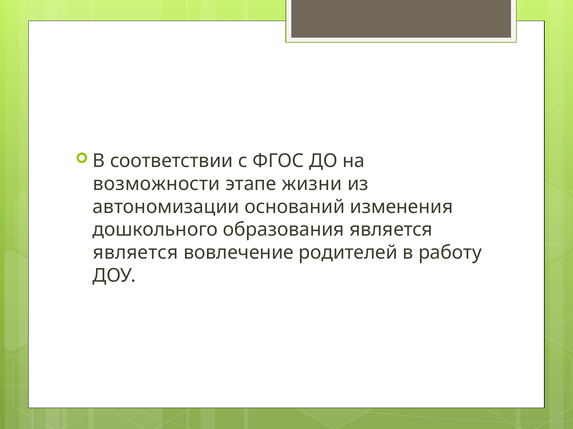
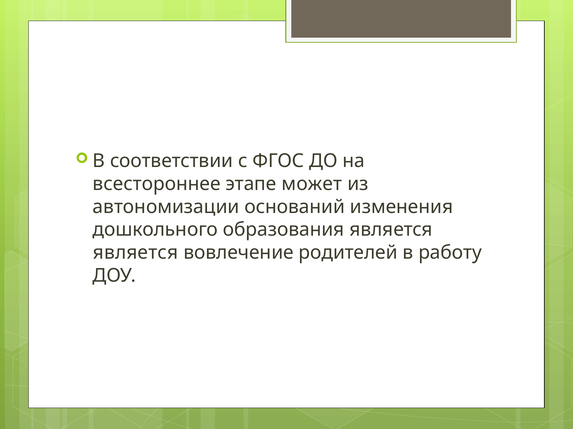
возможности: возможности -> всестороннее
жизни: жизни -> может
